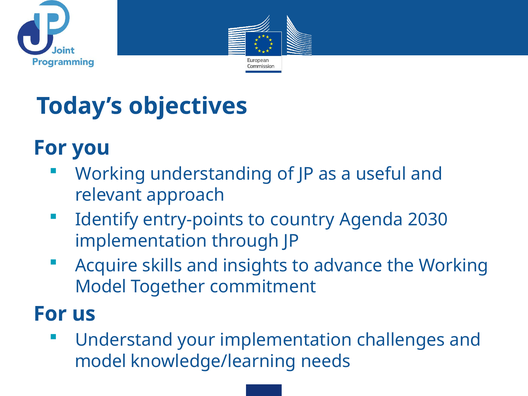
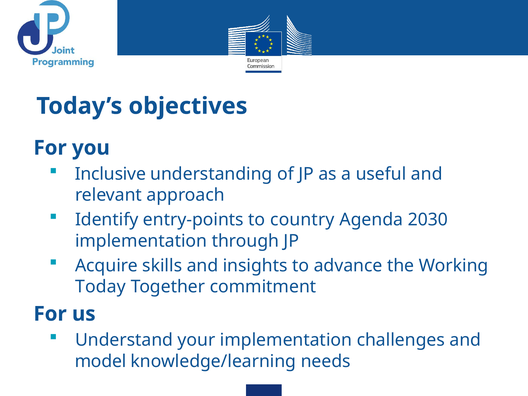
Working at (110, 174): Working -> Inclusive
Model at (101, 287): Model -> Today
